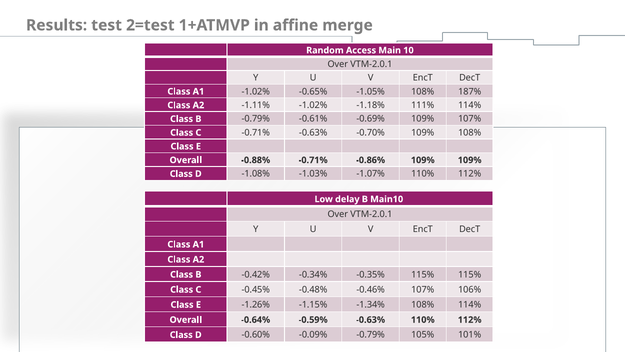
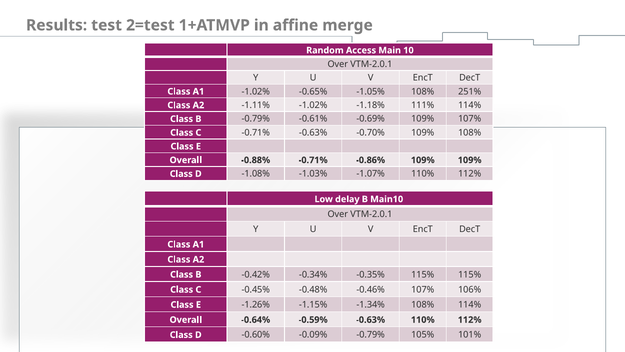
187%: 187% -> 251%
